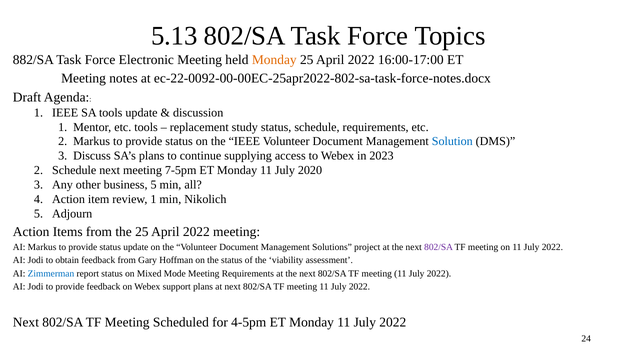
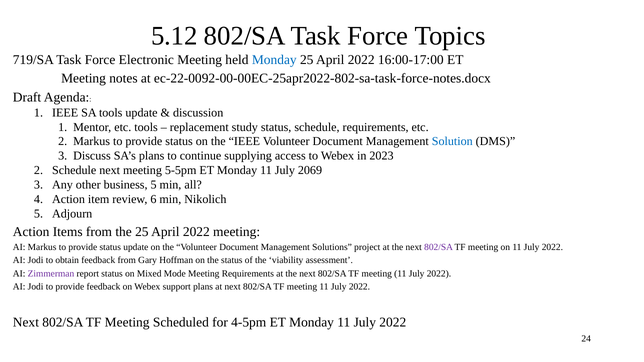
5.13: 5.13 -> 5.12
882/SA: 882/SA -> 719/SA
Monday at (274, 60) colour: orange -> blue
7-5pm: 7-5pm -> 5-5pm
2020: 2020 -> 2069
review 1: 1 -> 6
Zimmerman colour: blue -> purple
